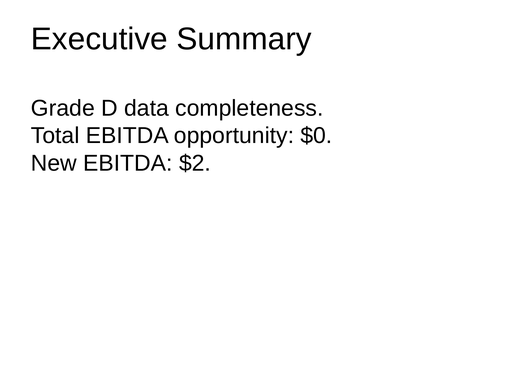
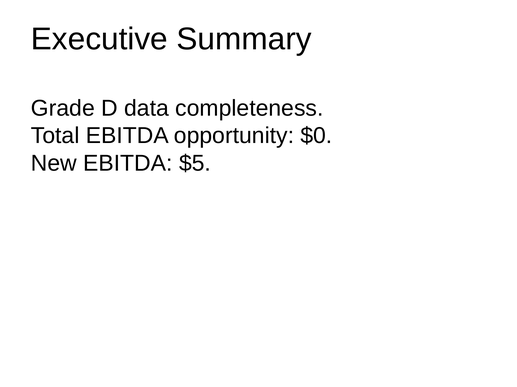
$2: $2 -> $5
